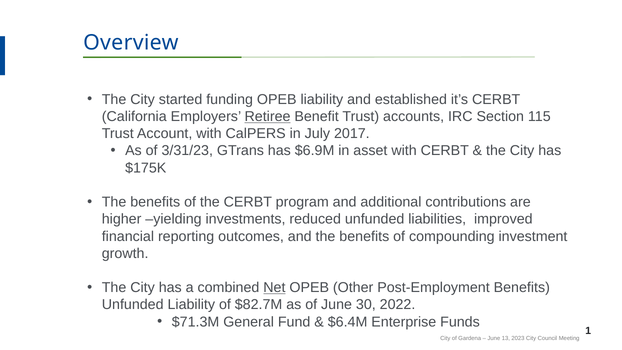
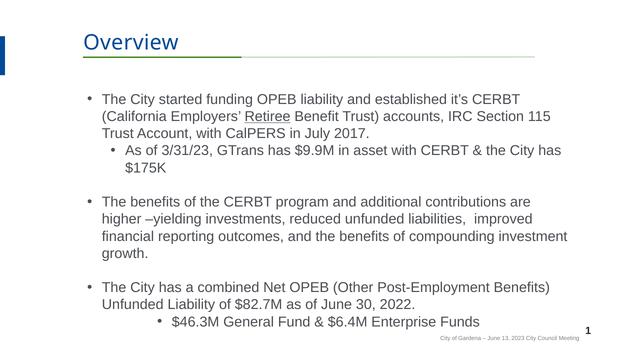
$6.9M: $6.9M -> $9.9M
Net underline: present -> none
$71.3M: $71.3M -> $46.3M
